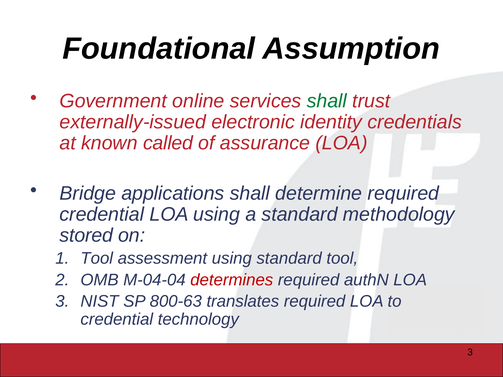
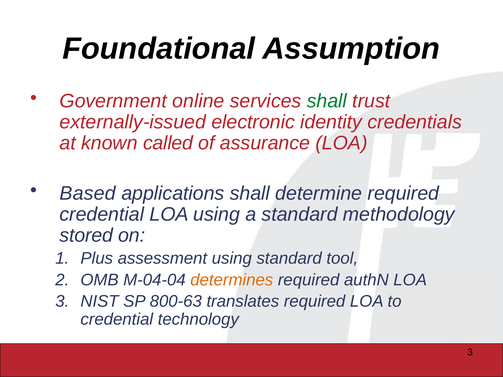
Bridge: Bridge -> Based
Tool at (97, 259): Tool -> Plus
determines colour: red -> orange
